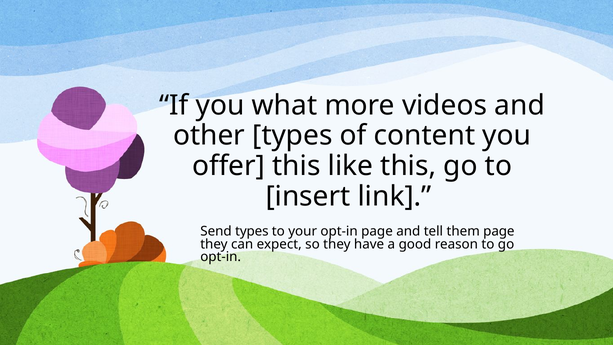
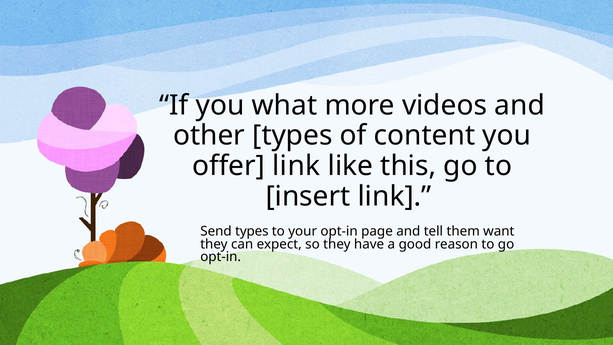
offer this: this -> link
them page: page -> want
